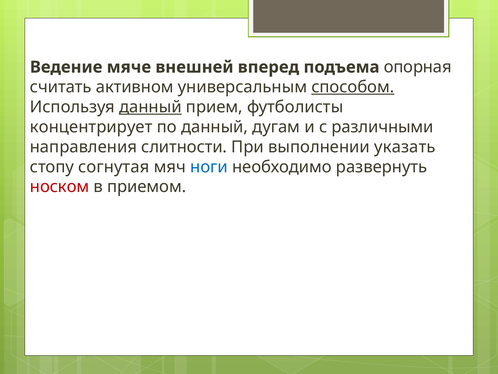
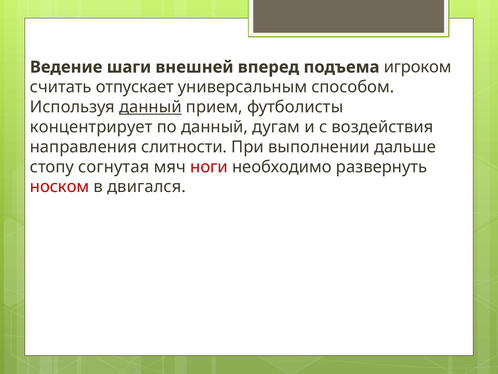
мяче: мяче -> шаги
опорная: опорная -> игроком
активном: активном -> отпускает
способом underline: present -> none
различными: различными -> воздействия
указать: указать -> дальше
ноги colour: blue -> red
приемом: приемом -> двигался
